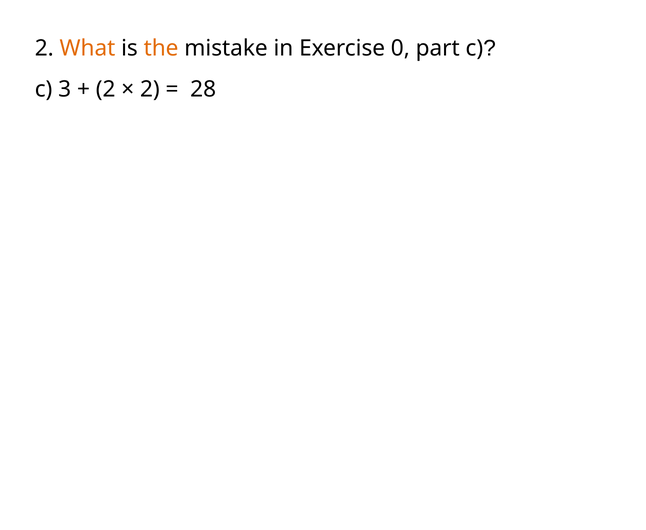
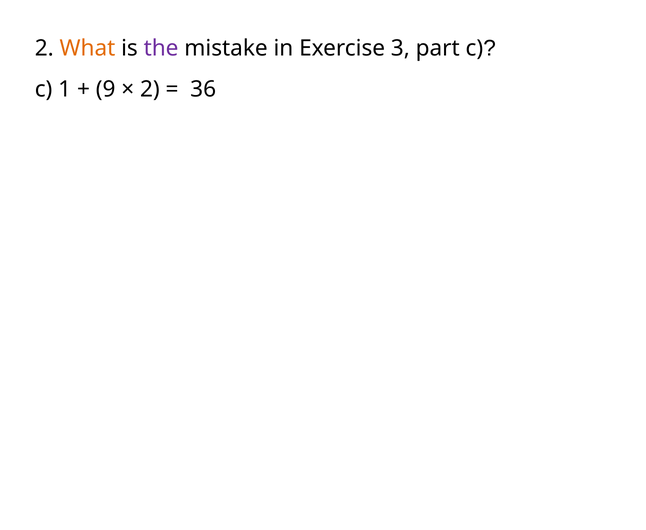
the colour: orange -> purple
0: 0 -> 3
3: 3 -> 1
2 at (106, 89): 2 -> 9
28: 28 -> 36
